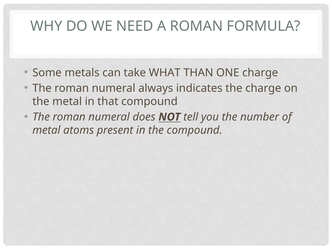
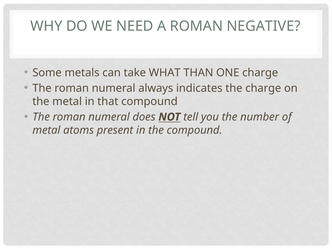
FORMULA: FORMULA -> NEGATIVE
